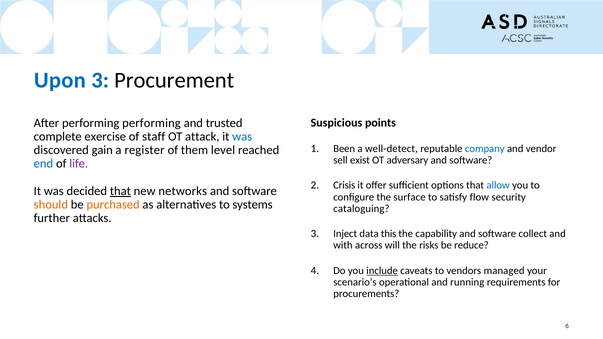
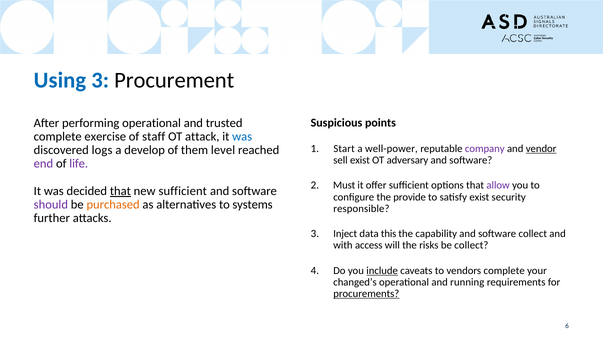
Upon: Upon -> Using
performing performing: performing -> operational
Been: Been -> Start
well-detect: well-detect -> well-power
company colour: blue -> purple
vendor underline: none -> present
gain: gain -> logs
register: register -> develop
end colour: blue -> purple
Crisis: Crisis -> Must
allow colour: blue -> purple
new networks: networks -> sufficient
surface: surface -> provide
satisfy flow: flow -> exist
should colour: orange -> purple
cataloguing: cataloguing -> responsible
across: across -> access
be reduce: reduce -> collect
vendors managed: managed -> complete
scenario’s: scenario’s -> changed’s
procurements underline: none -> present
